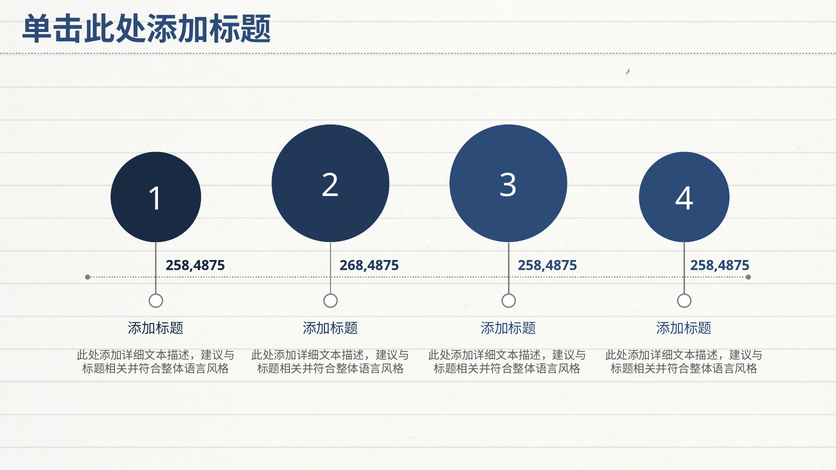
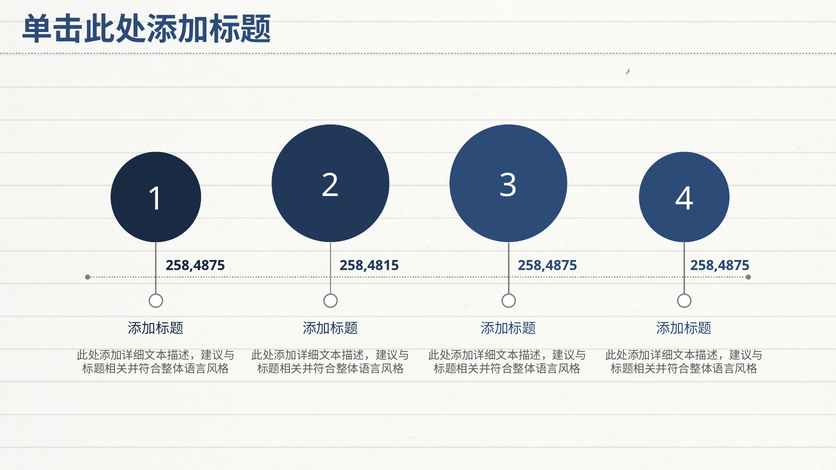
268,4875: 268,4875 -> 258,4815
